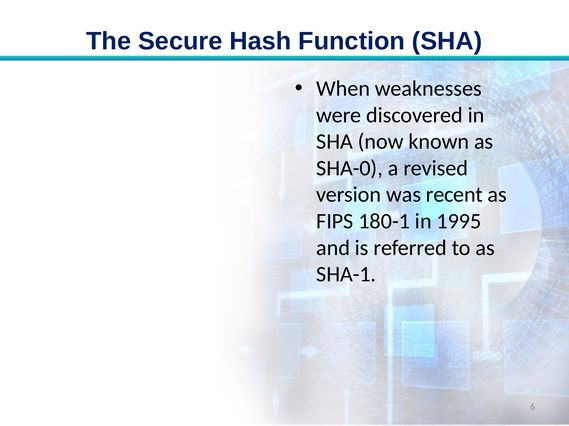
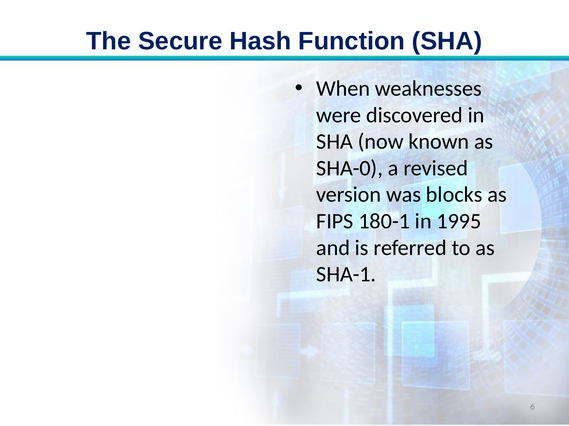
recent: recent -> blocks
